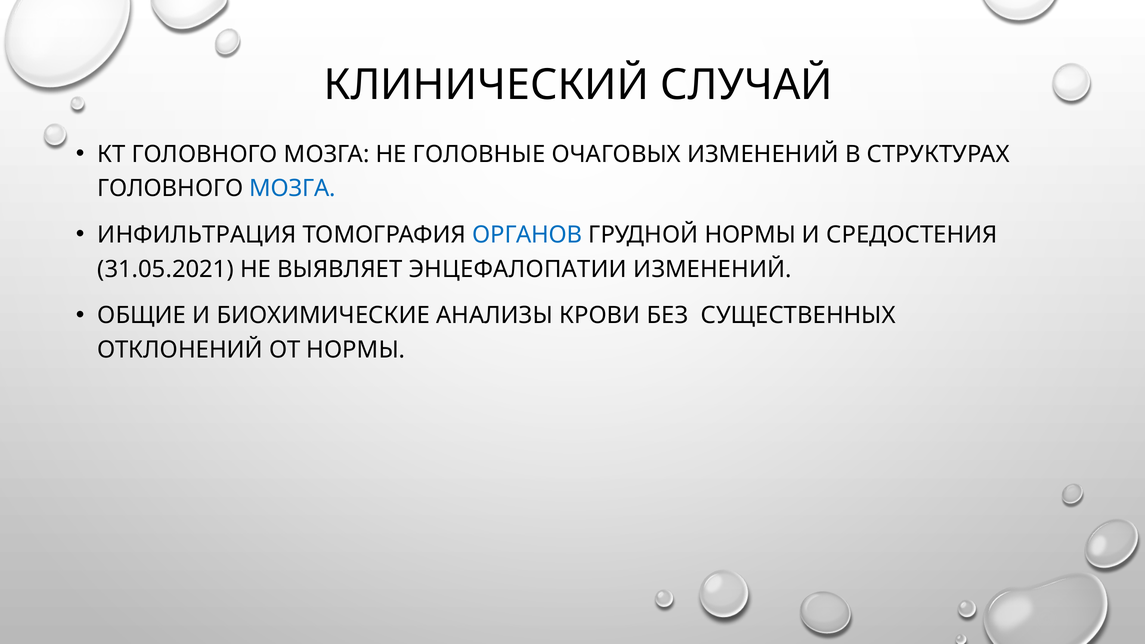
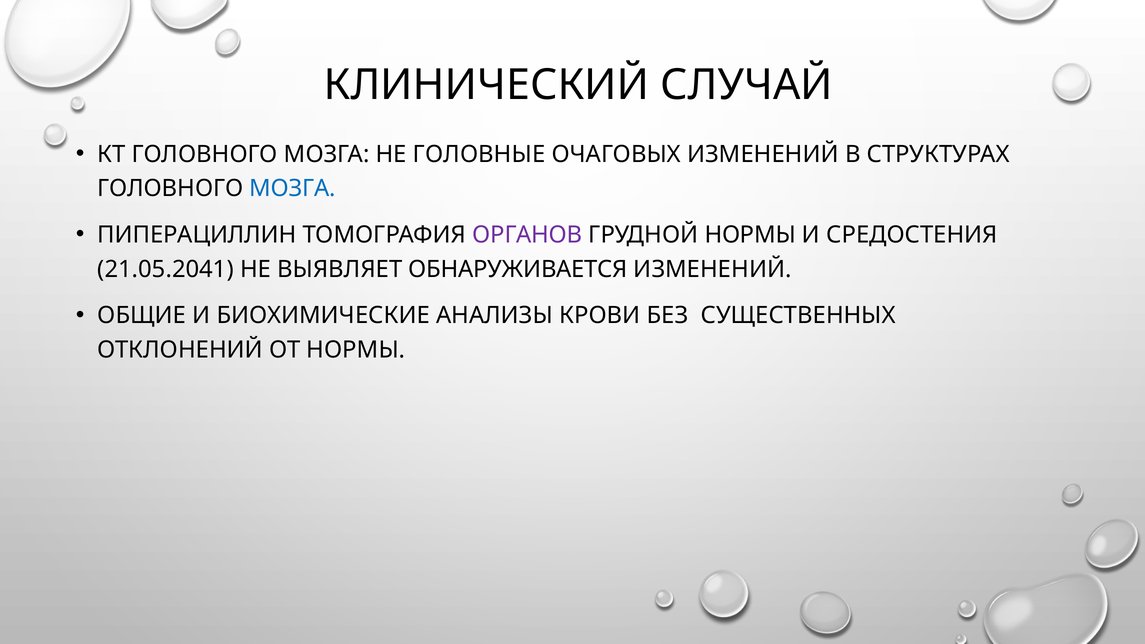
ИНФИЛЬТРАЦИЯ: ИНФИЛЬТРАЦИЯ -> ПИПЕРАЦИЛЛИН
ОРГАНОВ colour: blue -> purple
31.05.2021: 31.05.2021 -> 21.05.2041
ЭНЦЕФАЛОПАТИИ: ЭНЦЕФАЛОПАТИИ -> ОБНАРУЖИВАЕТСЯ
